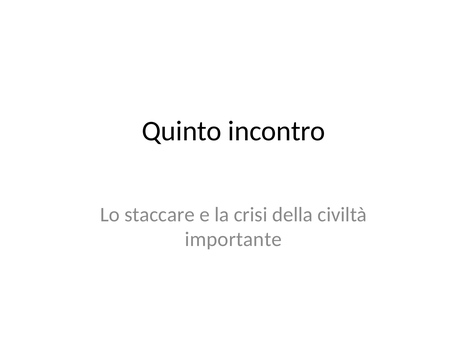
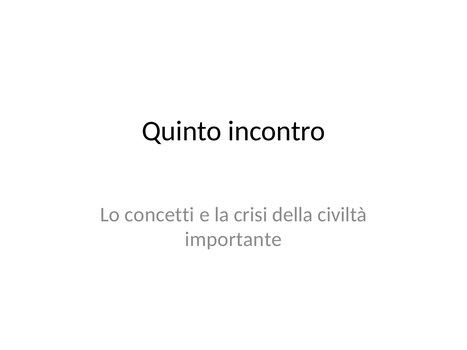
staccare: staccare -> concetti
